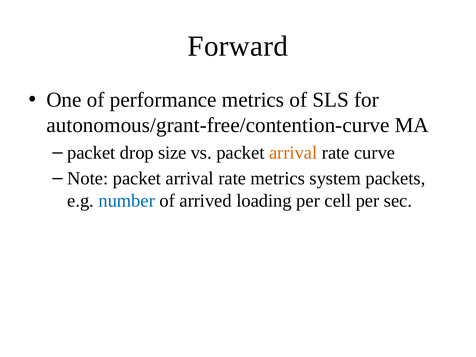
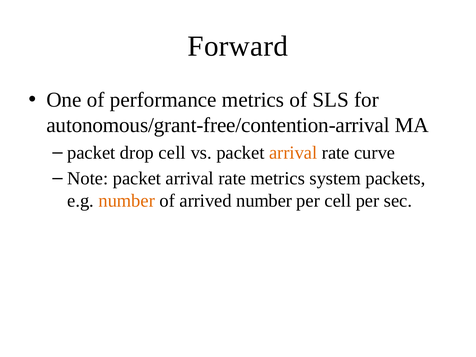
autonomous/grant-free/contention-curve: autonomous/grant-free/contention-curve -> autonomous/grant-free/contention-arrival
drop size: size -> cell
number at (127, 201) colour: blue -> orange
arrived loading: loading -> number
